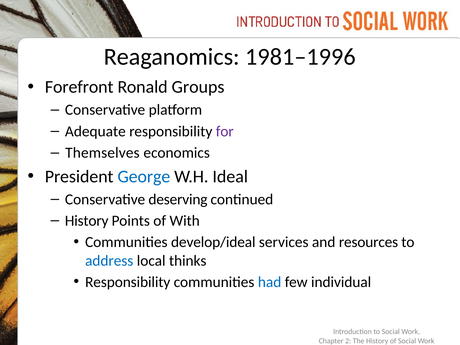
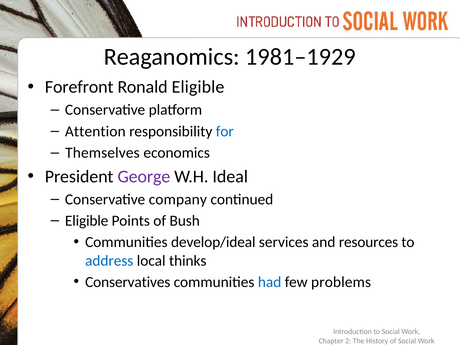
1981–1996: 1981–1996 -> 1981–1929
Ronald Groups: Groups -> Eligible
Adequate: Adequate -> Attention
for colour: purple -> blue
George colour: blue -> purple
deserving: deserving -> company
History at (87, 221): History -> Eligible
With: With -> Bush
Responsibility at (128, 282): Responsibility -> Conservatives
individual: individual -> problems
